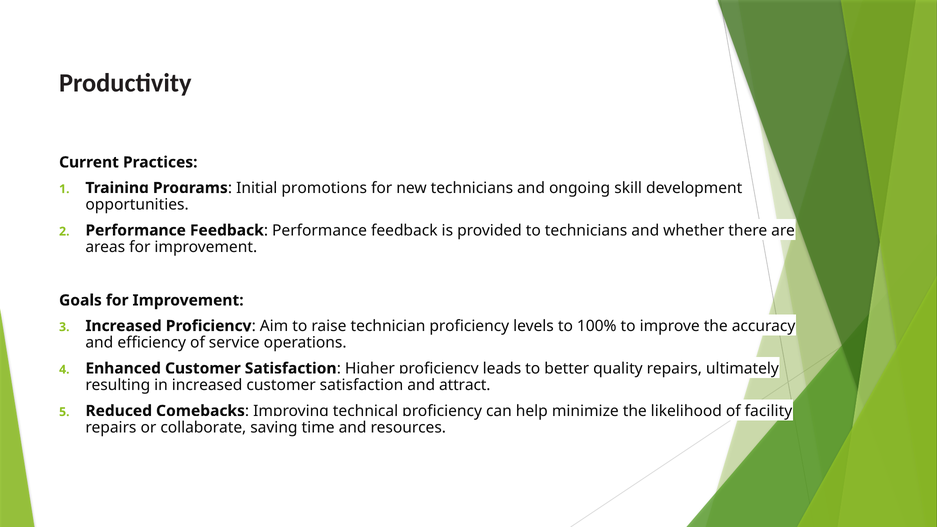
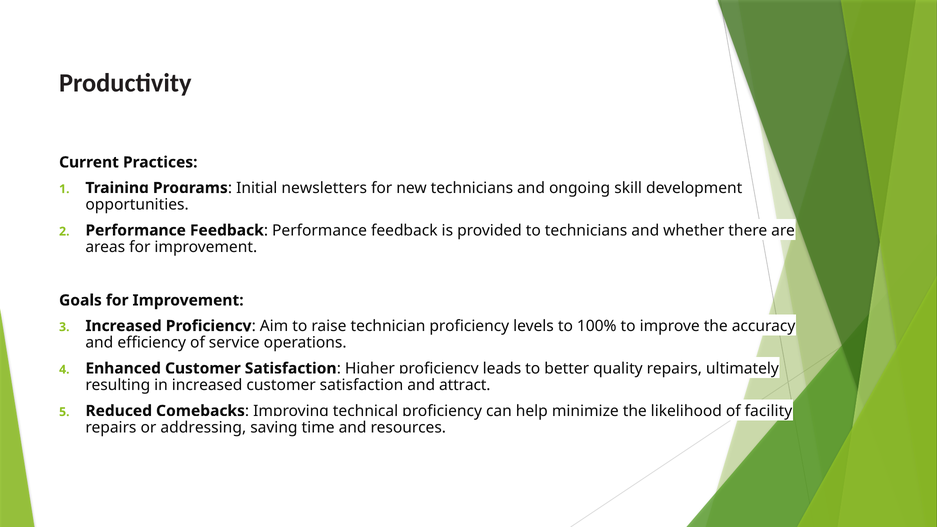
promotions: promotions -> newsletters
collaborate: collaborate -> addressing
